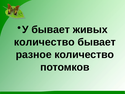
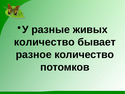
У бывает: бывает -> разные
